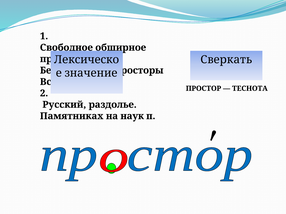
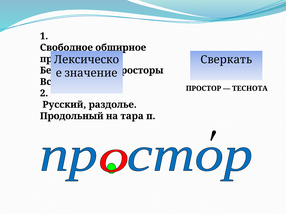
Памятниках: Памятниках -> Продольный
наук: наук -> тара
